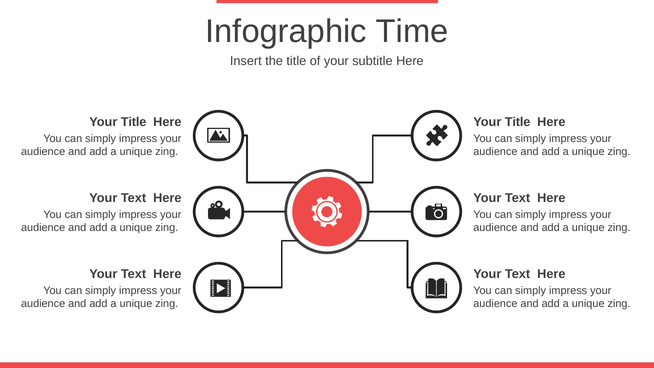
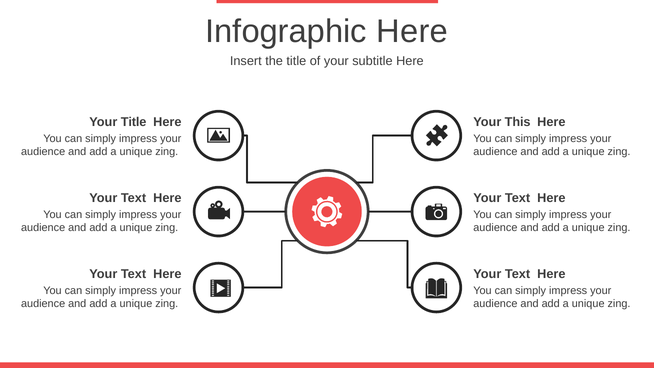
Infographic Time: Time -> Here
Title at (518, 122): Title -> This
